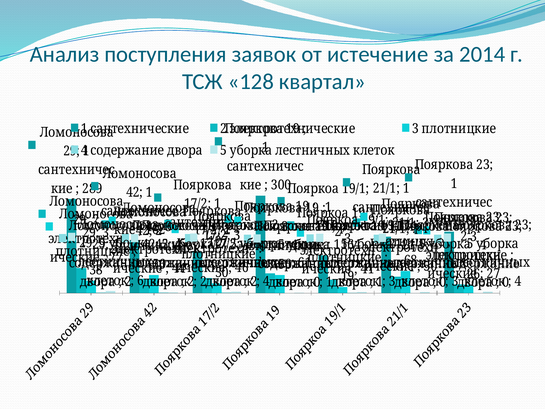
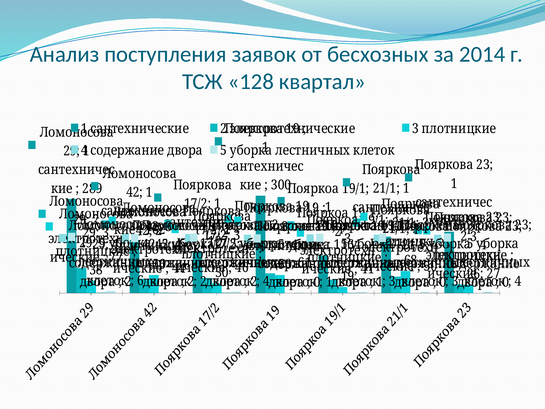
истечение: истечение -> бесхозных
